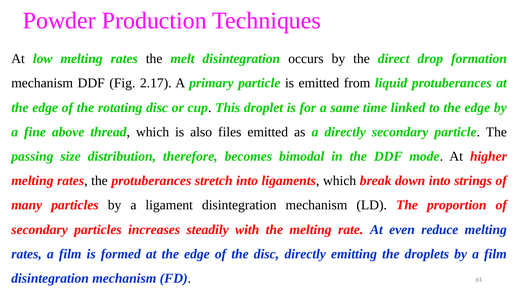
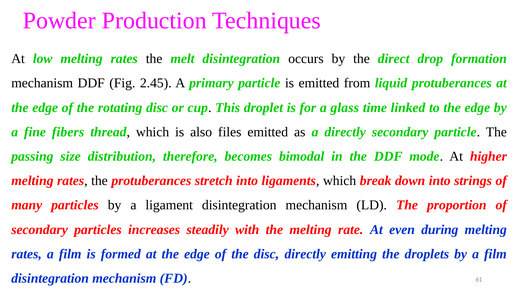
2.17: 2.17 -> 2.45
same: same -> glass
above: above -> fibers
reduce: reduce -> during
